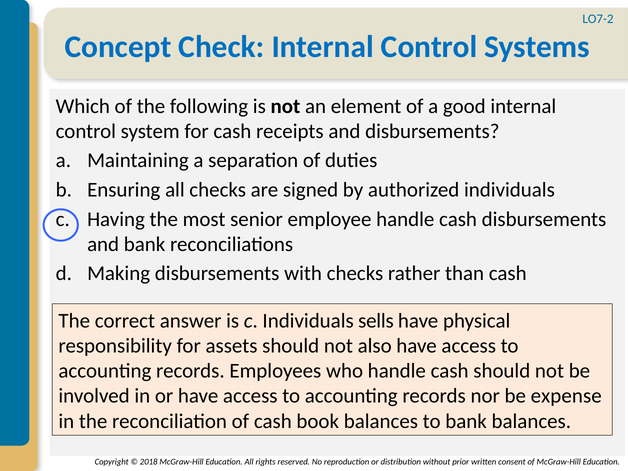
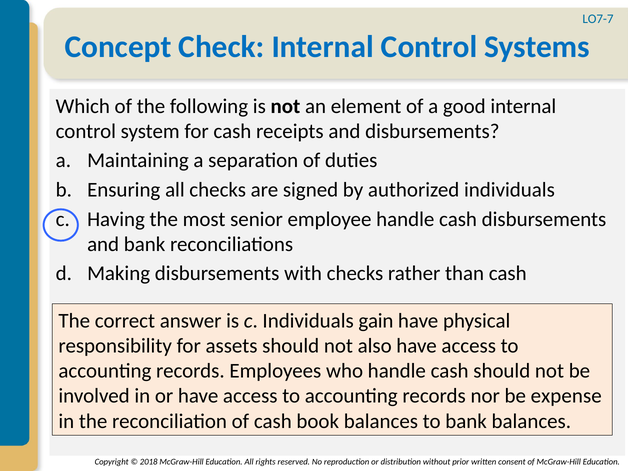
LO7-2: LO7-2 -> LO7-7
sells: sells -> gain
